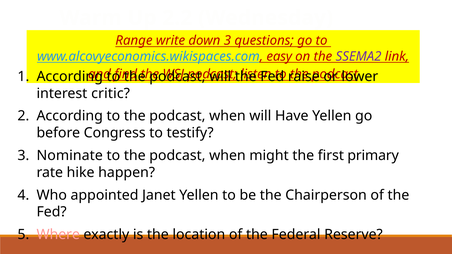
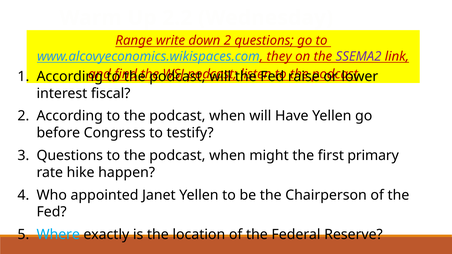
down 3: 3 -> 2
easy: easy -> they
critic: critic -> fiscal
Nominate at (70, 156): Nominate -> Questions
Where colour: pink -> light blue
